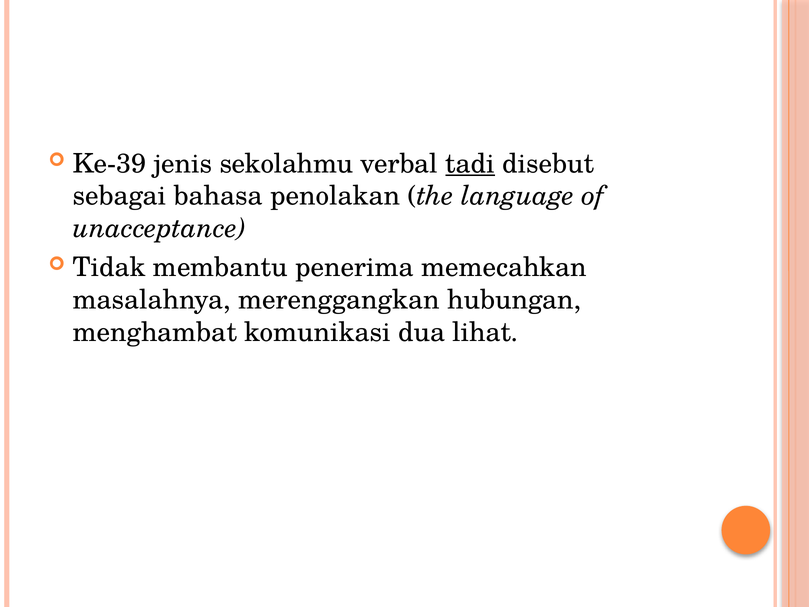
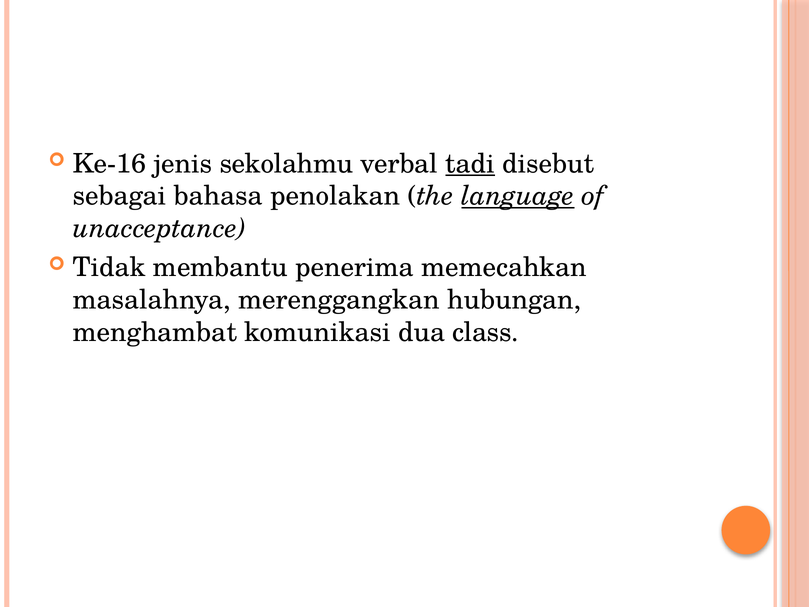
Ke-39: Ke-39 -> Ke-16
language underline: none -> present
lihat: lihat -> class
